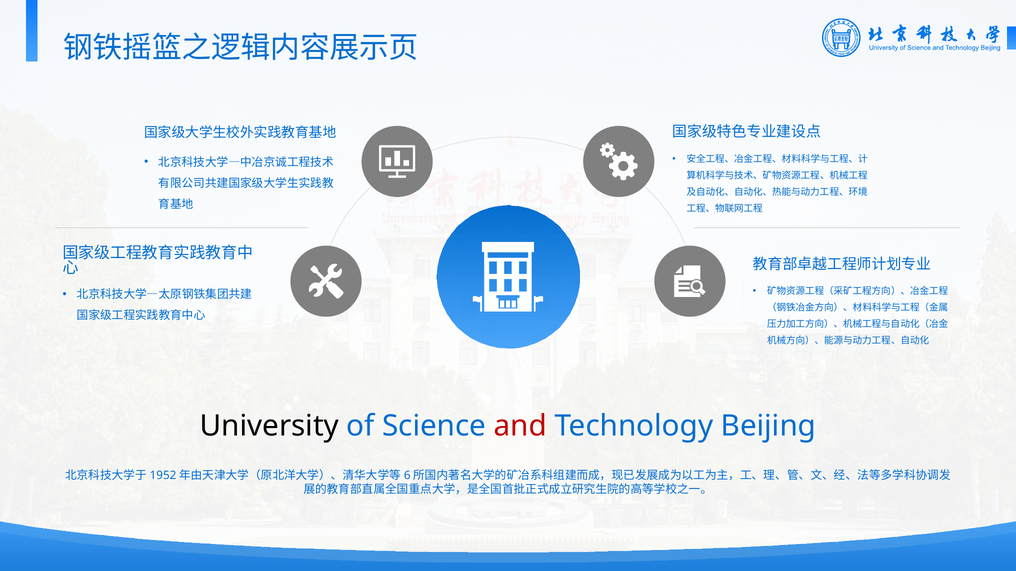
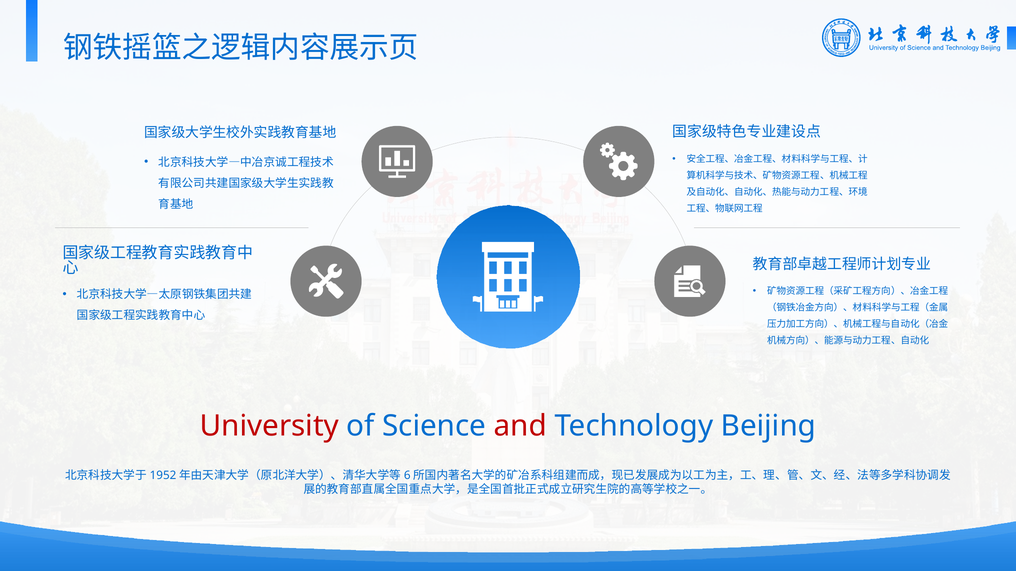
University colour: black -> red
